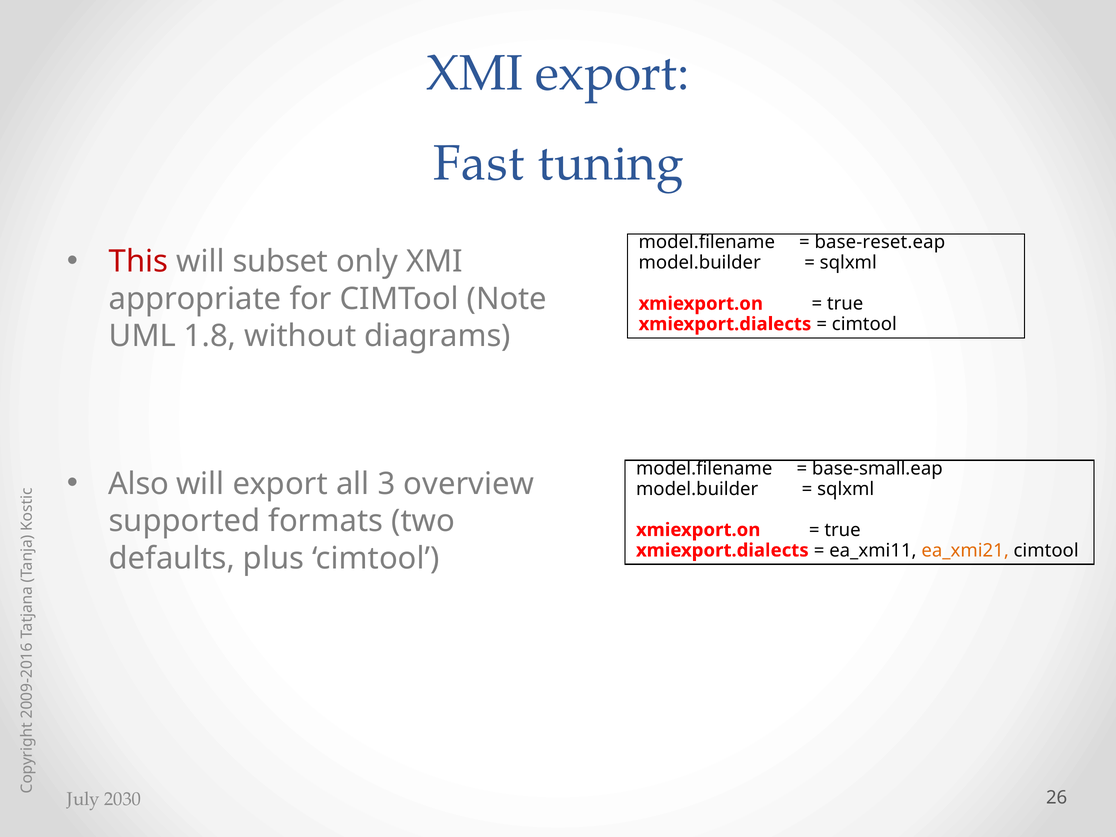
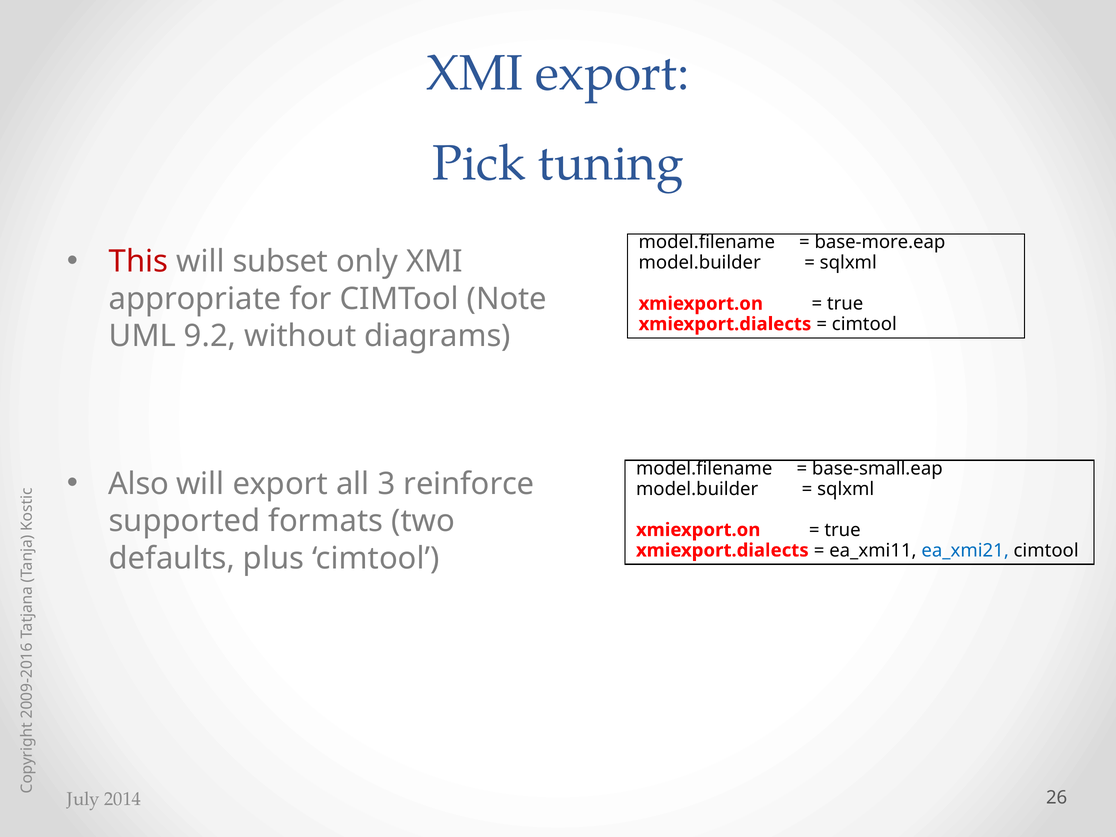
Fast: Fast -> Pick
base-reset.eap: base-reset.eap -> base-more.eap
1.8: 1.8 -> 9.2
overview: overview -> reinforce
ea_xmi21 colour: orange -> blue
2030: 2030 -> 2014
